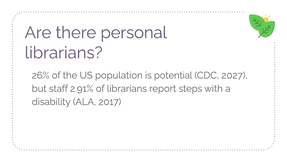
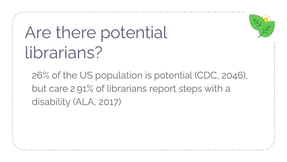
there personal: personal -> potential
2027: 2027 -> 2046
staff: staff -> care
